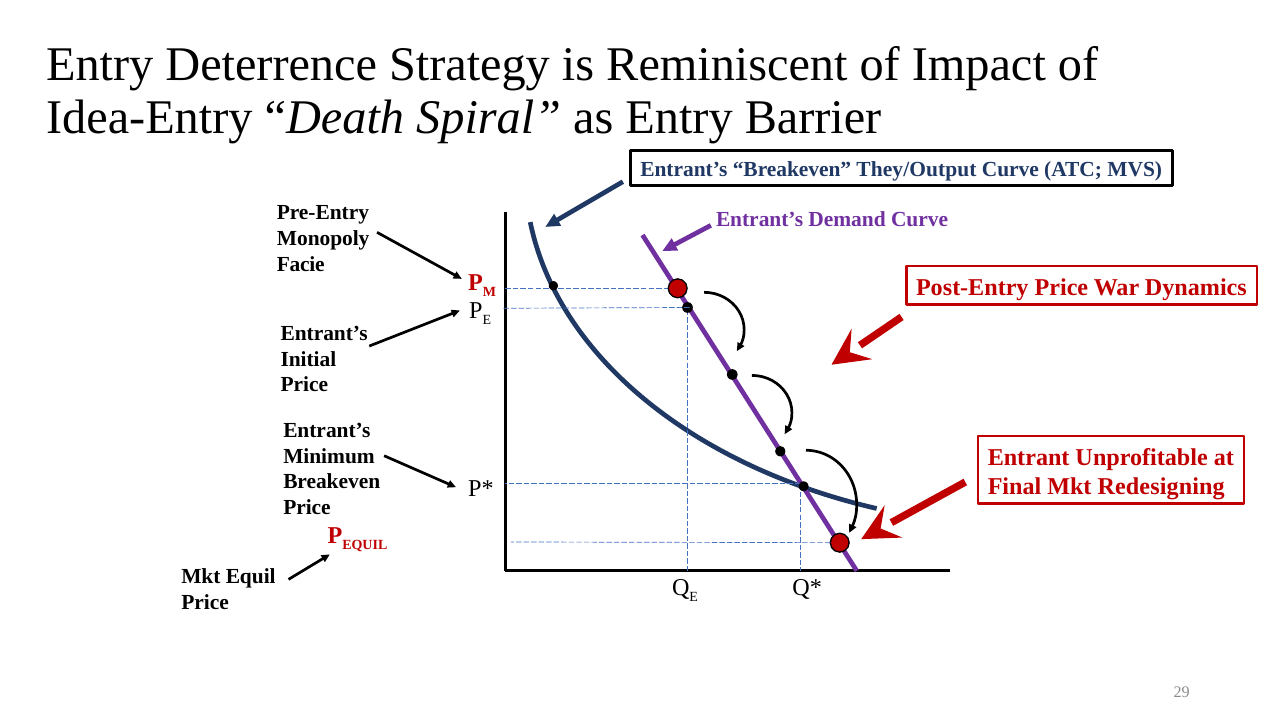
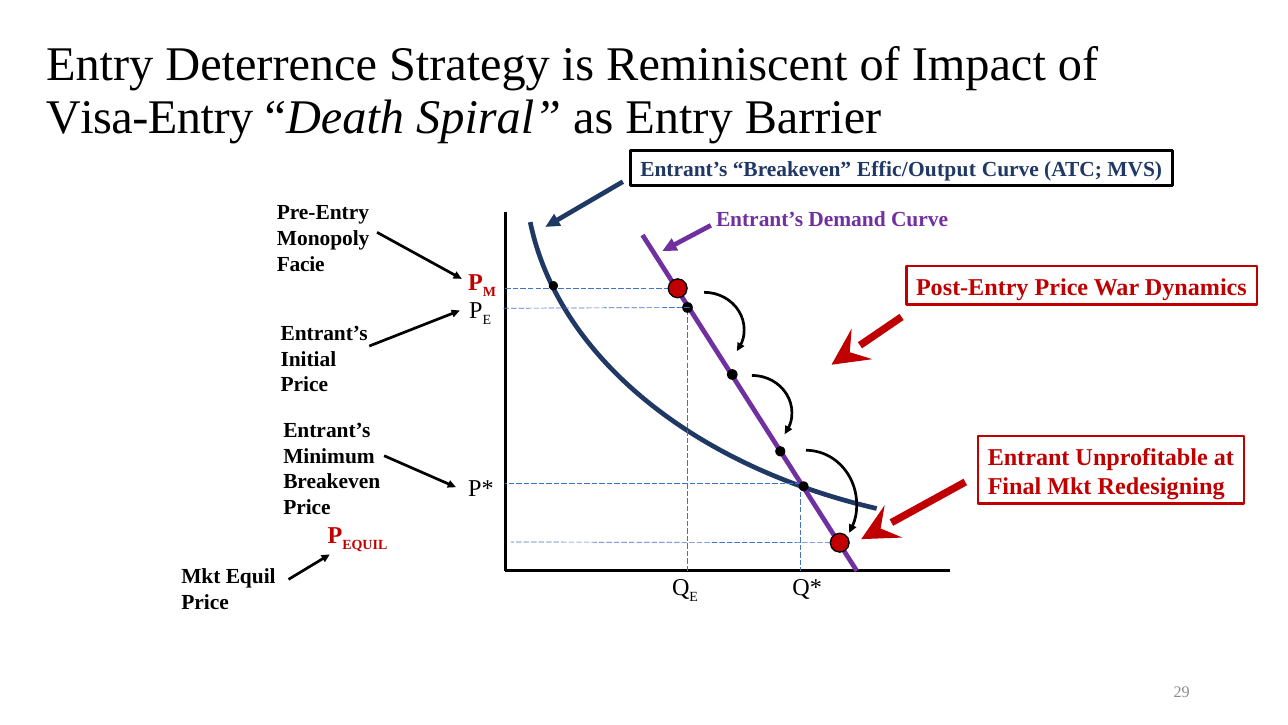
Idea-Entry: Idea-Entry -> Visa-Entry
They/Output: They/Output -> Effic/Output
